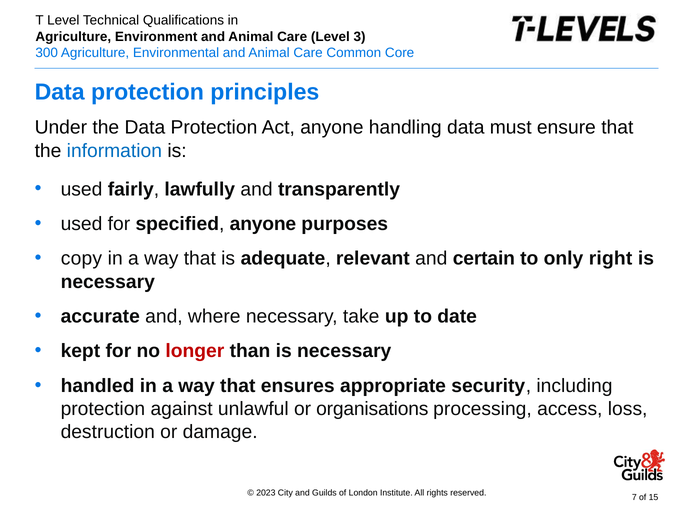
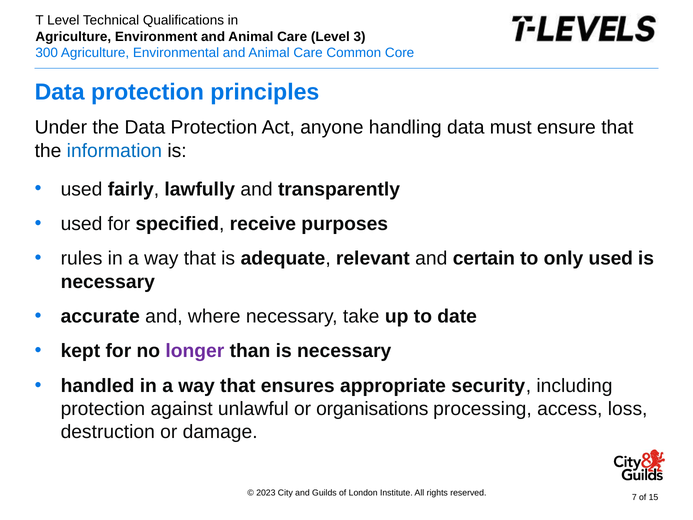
specified anyone: anyone -> receive
copy: copy -> rules
only right: right -> used
longer colour: red -> purple
